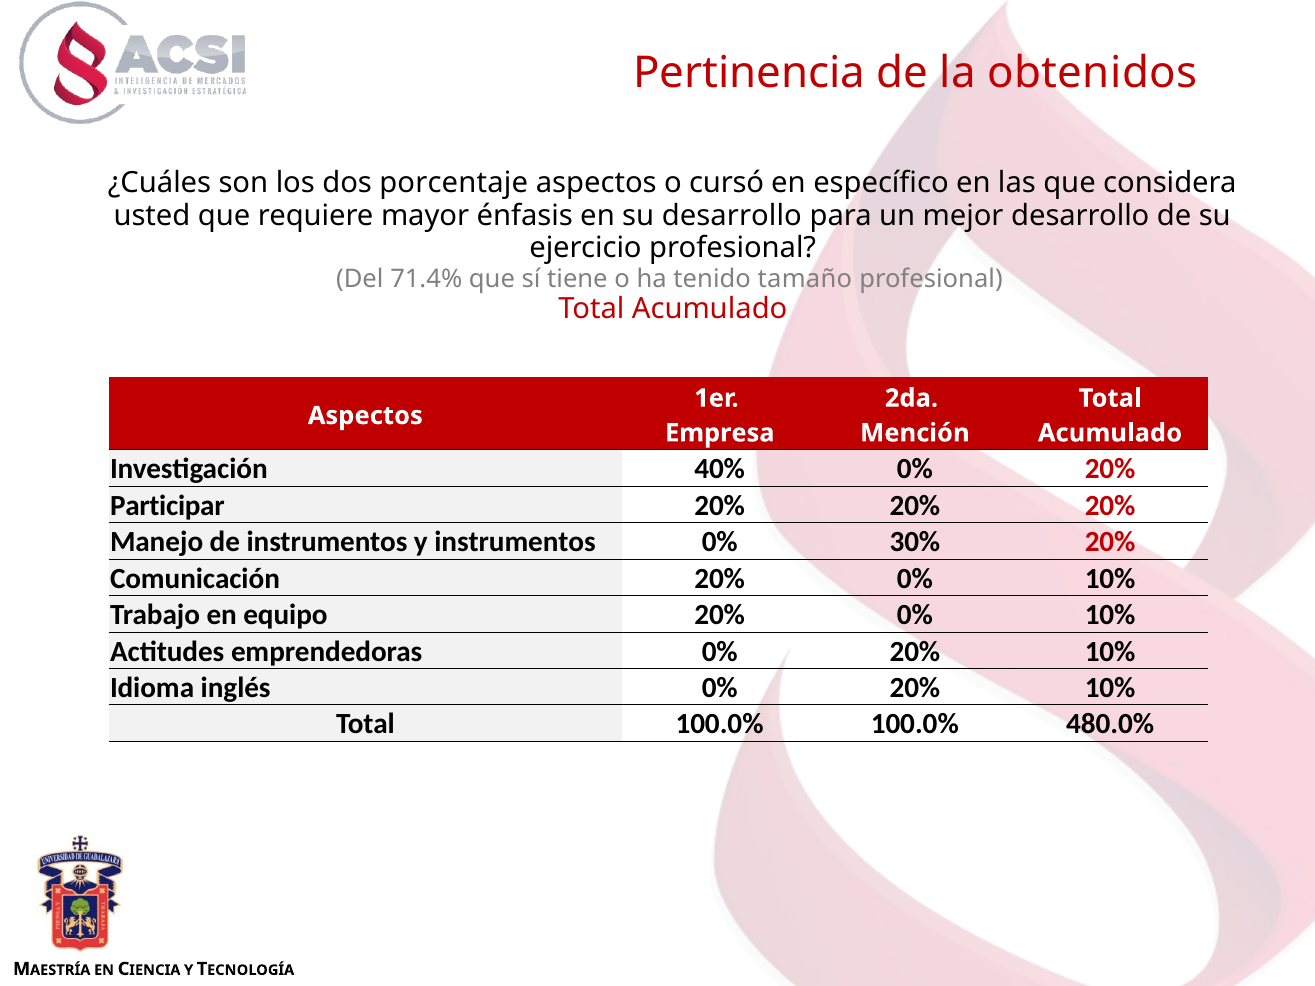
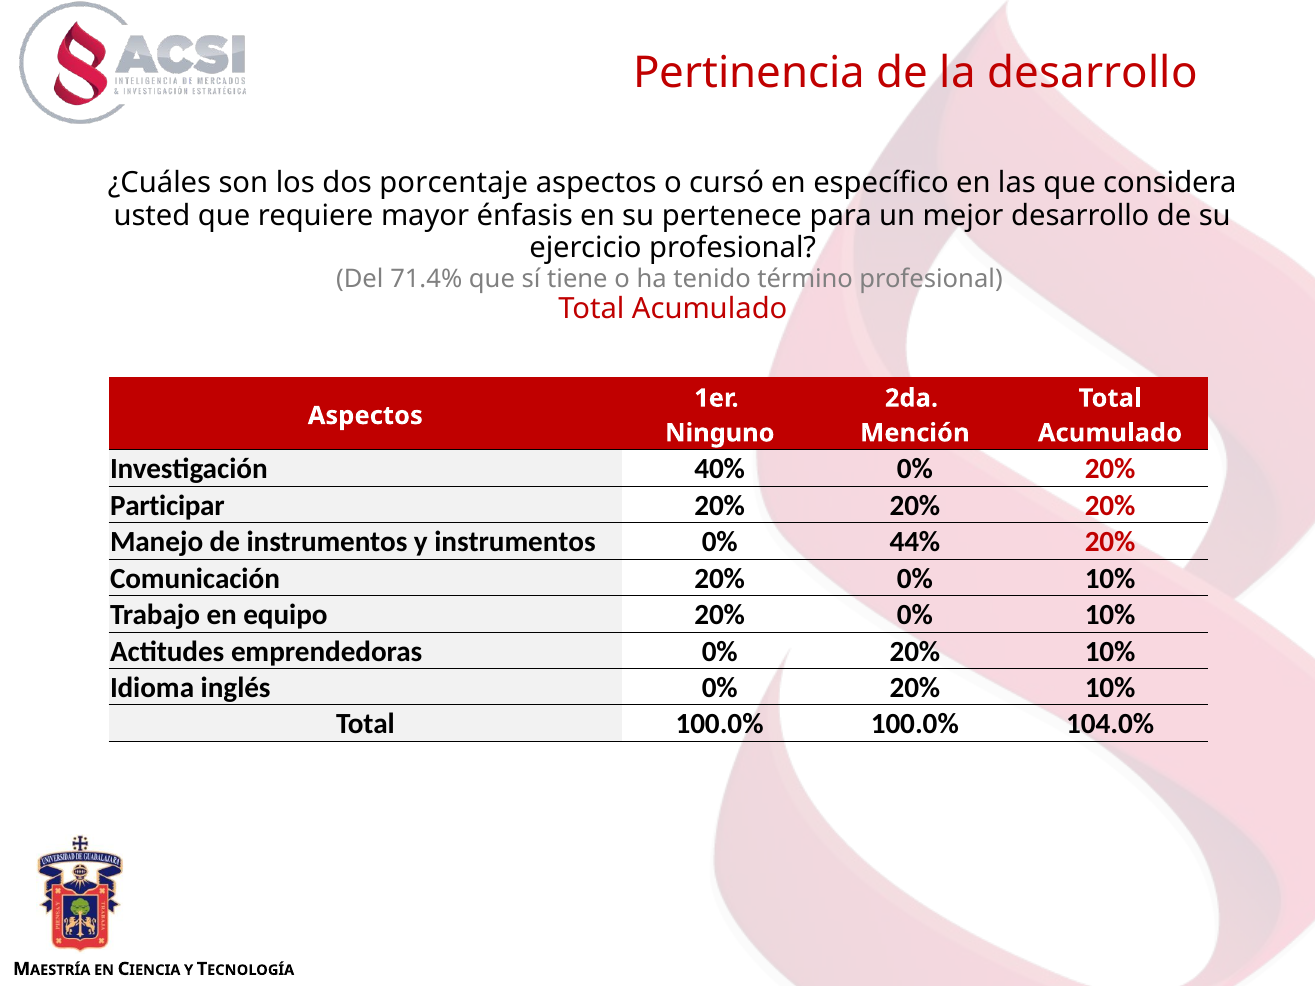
la obtenidos: obtenidos -> desarrollo
su desarrollo: desarrollo -> pertenece
tamaño: tamaño -> término
Empresa: Empresa -> Ninguno
30%: 30% -> 44%
480.0%: 480.0% -> 104.0%
